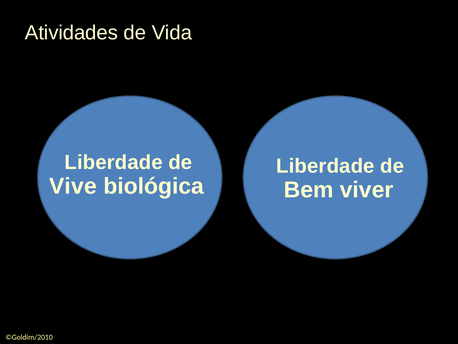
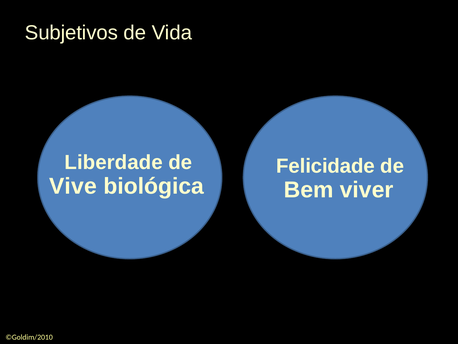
Atividades: Atividades -> Subjetivos
Liberdade at (325, 166): Liberdade -> Felicidade
